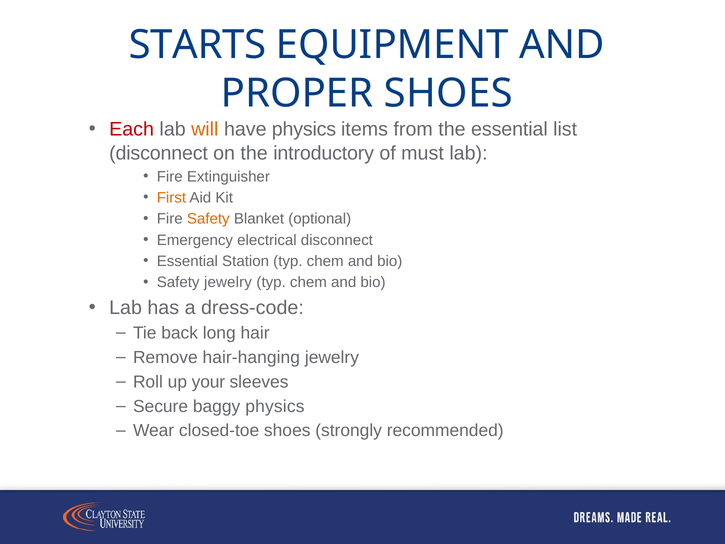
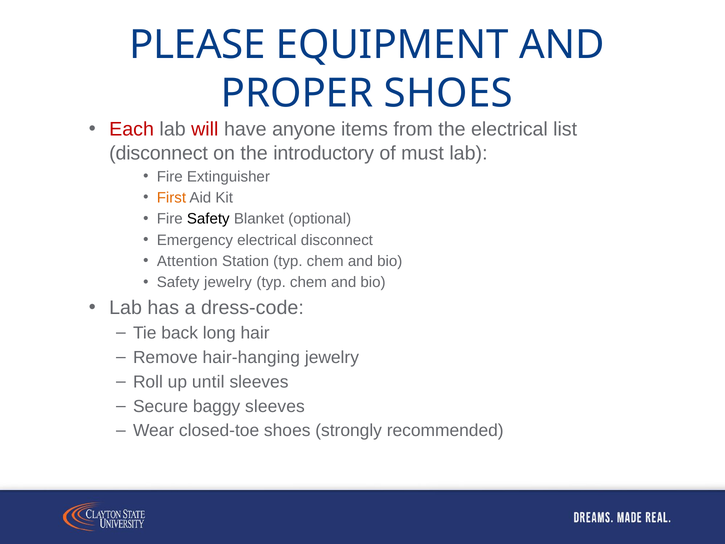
STARTS: STARTS -> PLEASE
will colour: orange -> red
have physics: physics -> anyone
the essential: essential -> electrical
Safety at (208, 219) colour: orange -> black
Essential at (187, 261): Essential -> Attention
your: your -> until
baggy physics: physics -> sleeves
